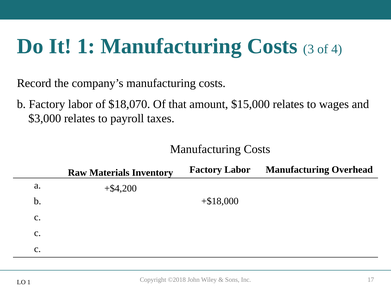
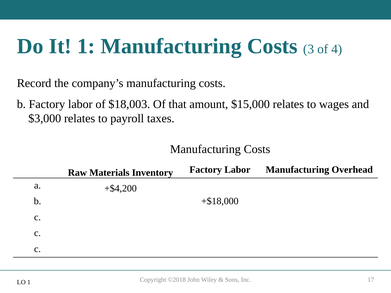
$18,070: $18,070 -> $18,003
